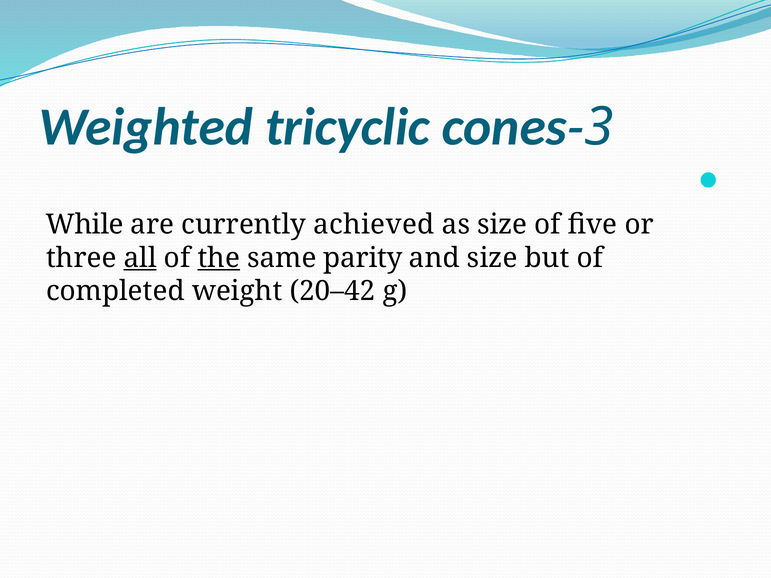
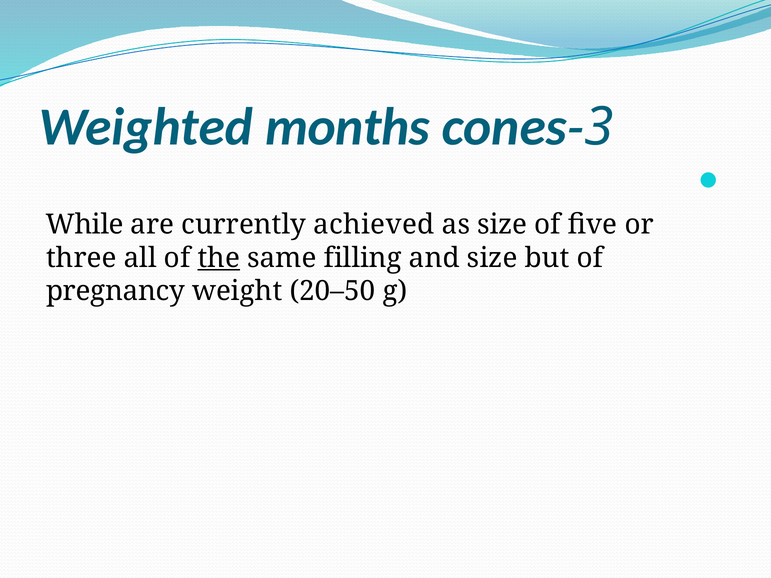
tricyclic: tricyclic -> months
all underline: present -> none
parity: parity -> filling
completed: completed -> pregnancy
20–42: 20–42 -> 20–50
